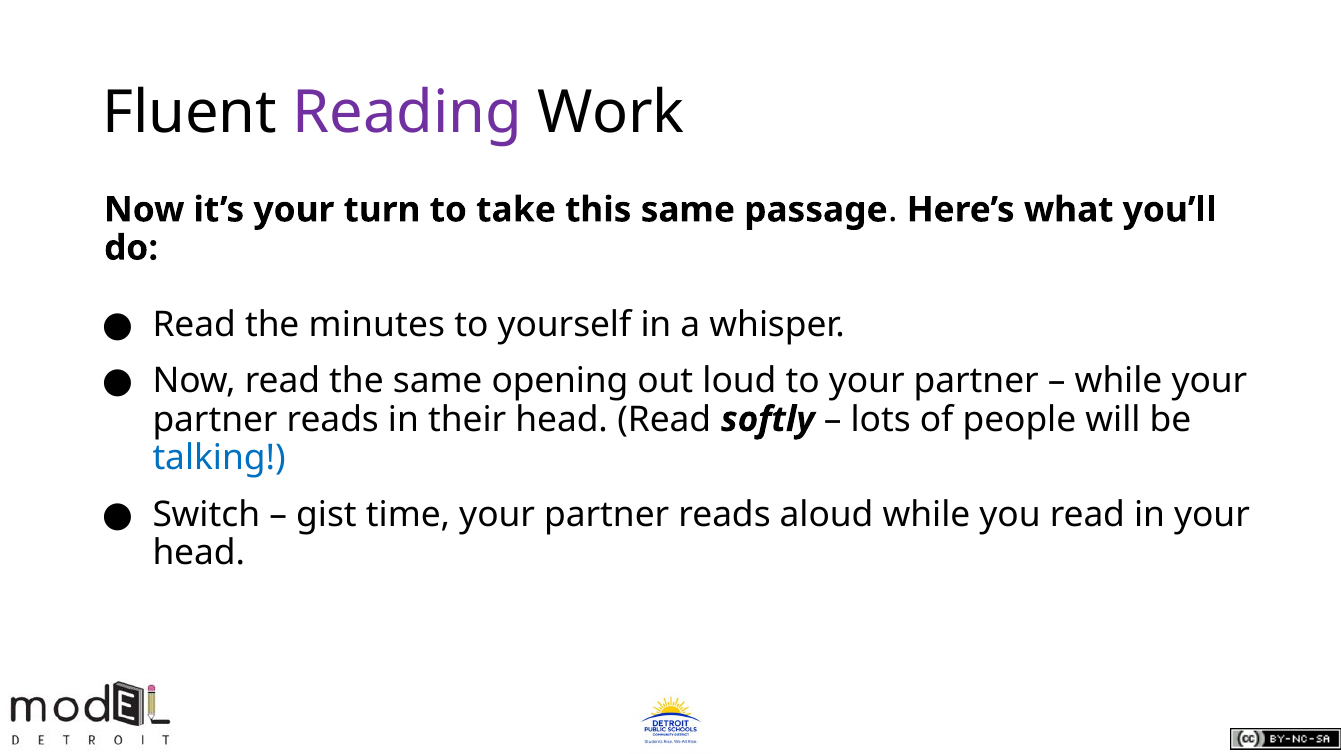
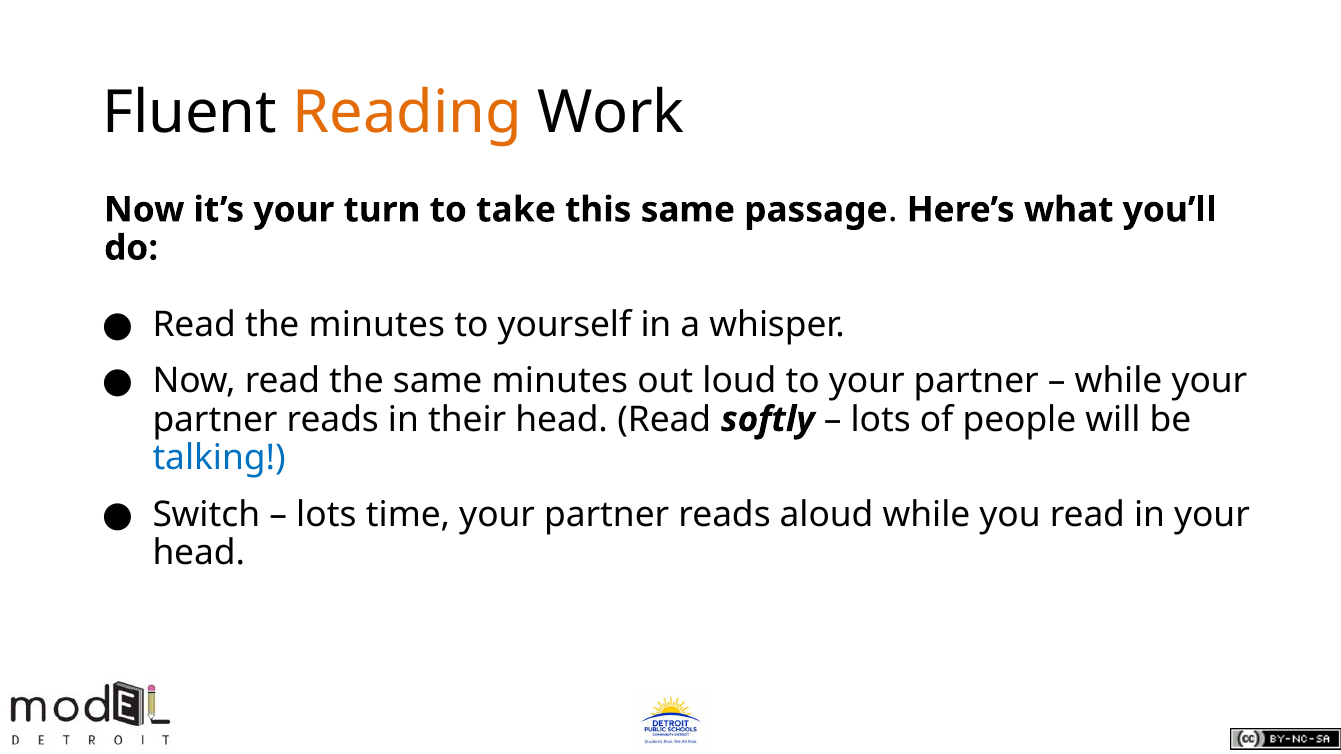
Reading colour: purple -> orange
same opening: opening -> minutes
gist at (326, 515): gist -> lots
